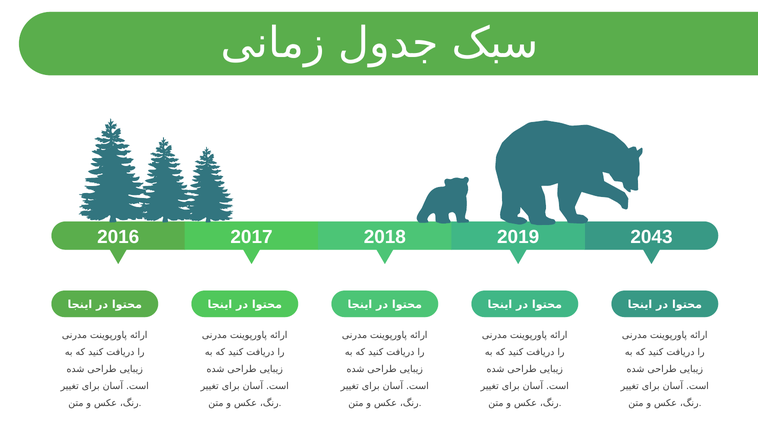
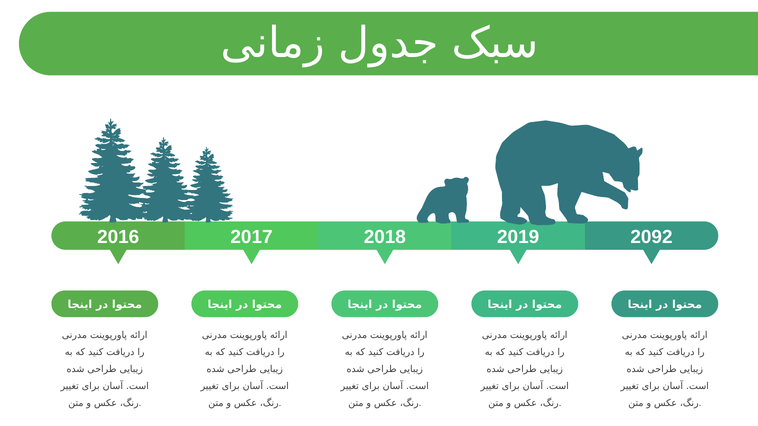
2043: 2043 -> 2092
